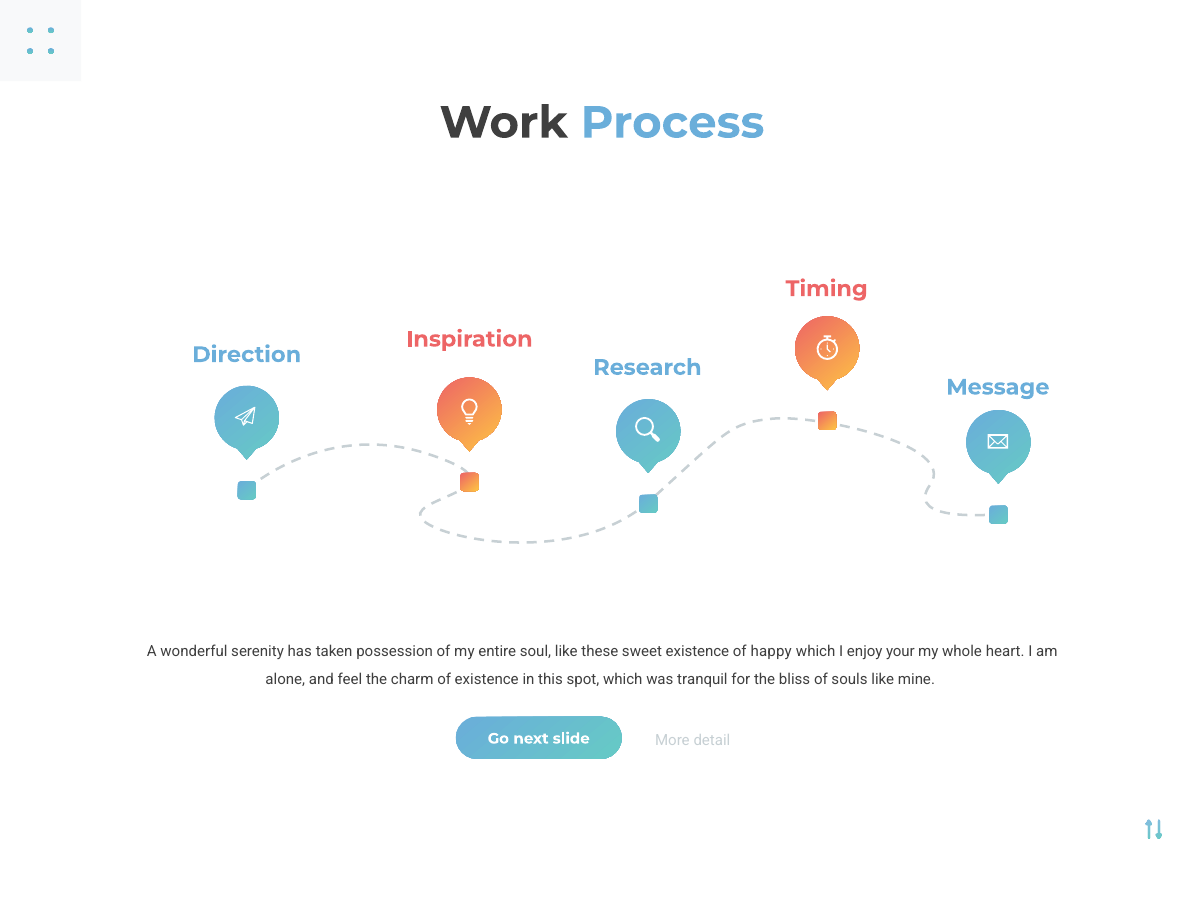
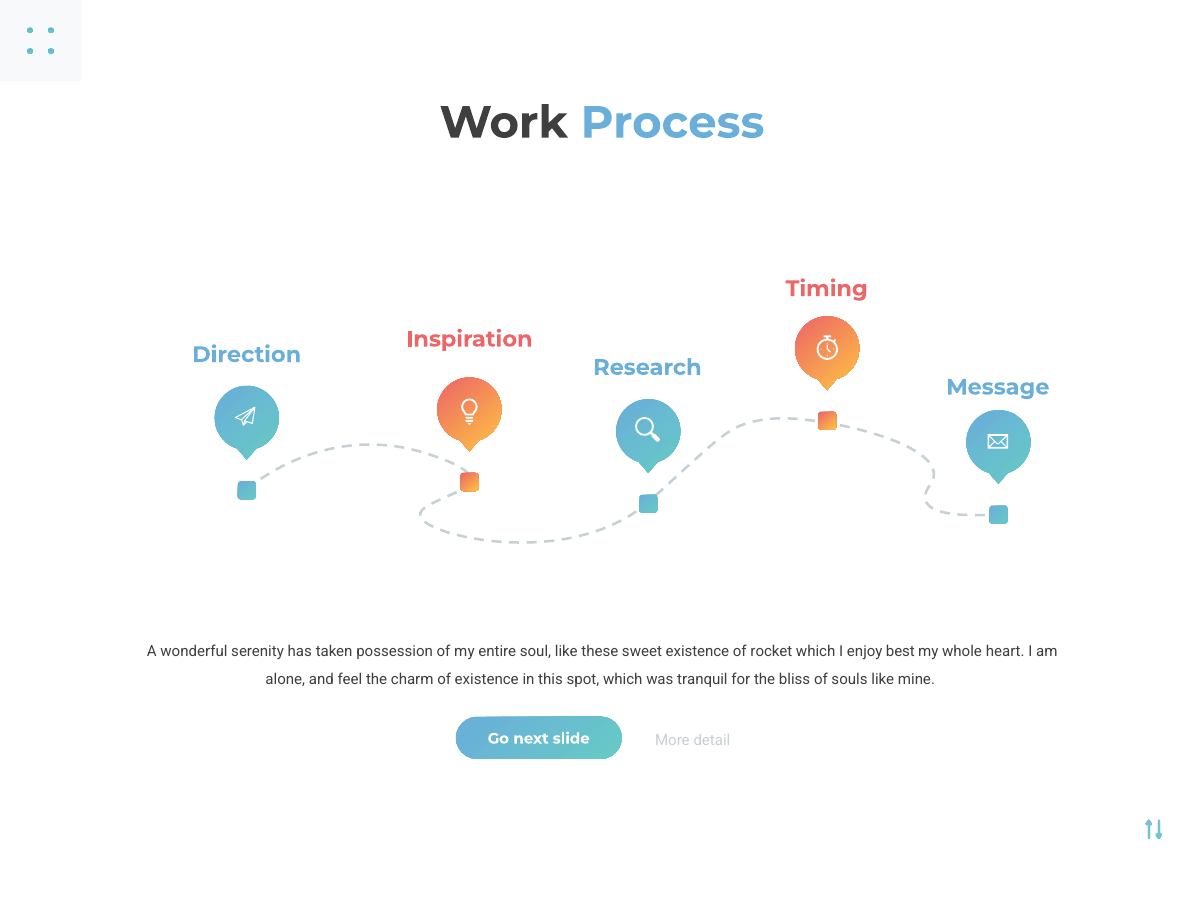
happy: happy -> rocket
your: your -> best
